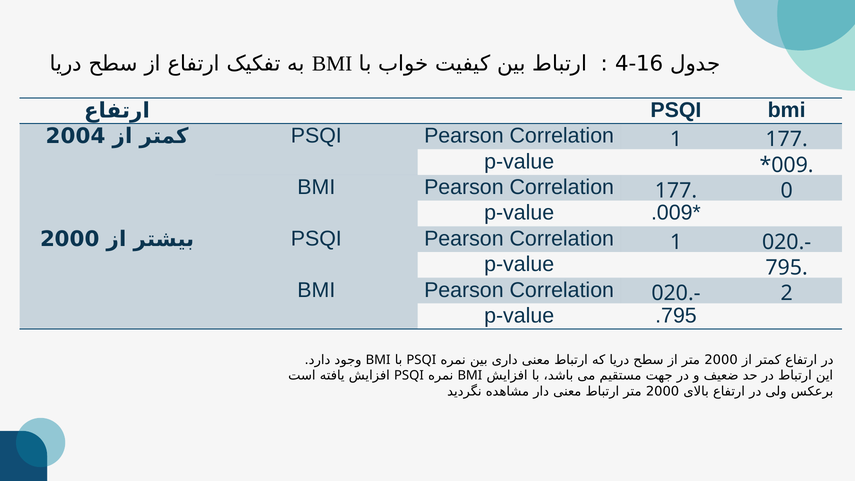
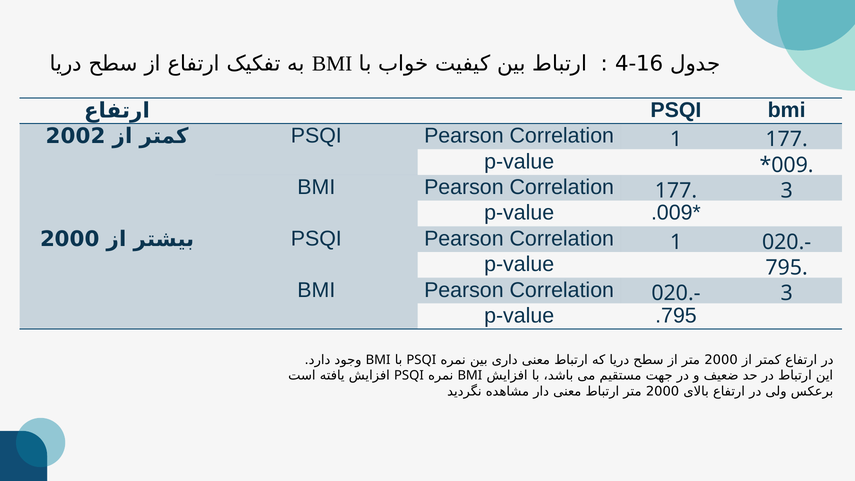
2004: 2004 -> 2002
0 at (787, 191): 0 -> 3
2 at (787, 293): 2 -> 3
